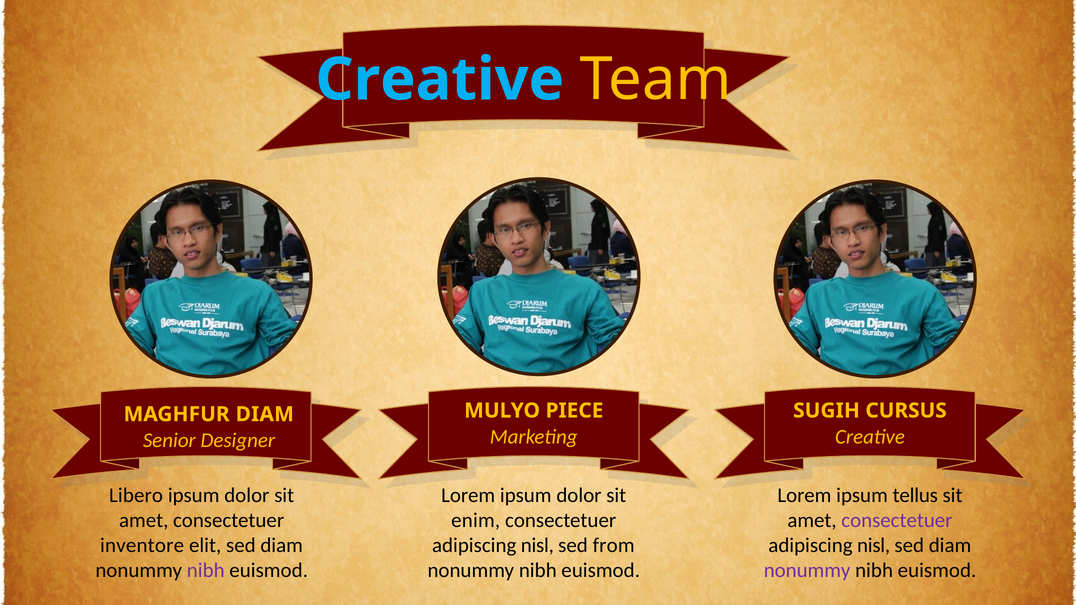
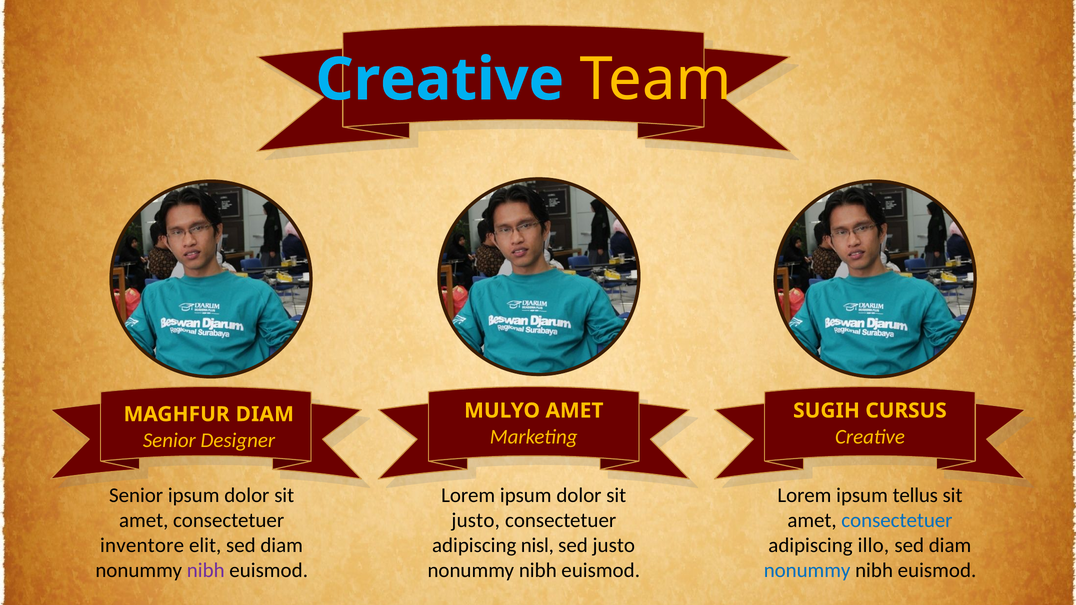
MULYO PIECE: PIECE -> AMET
Libero at (136, 495): Libero -> Senior
enim at (476, 521): enim -> justo
consectetuer at (897, 521) colour: purple -> blue
sed from: from -> justo
nisl at (874, 546): nisl -> illo
nonummy at (807, 571) colour: purple -> blue
